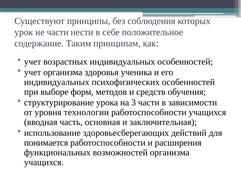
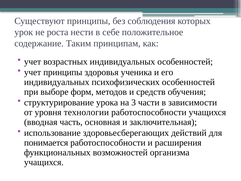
не части: части -> роста
учет организма: организма -> принципы
